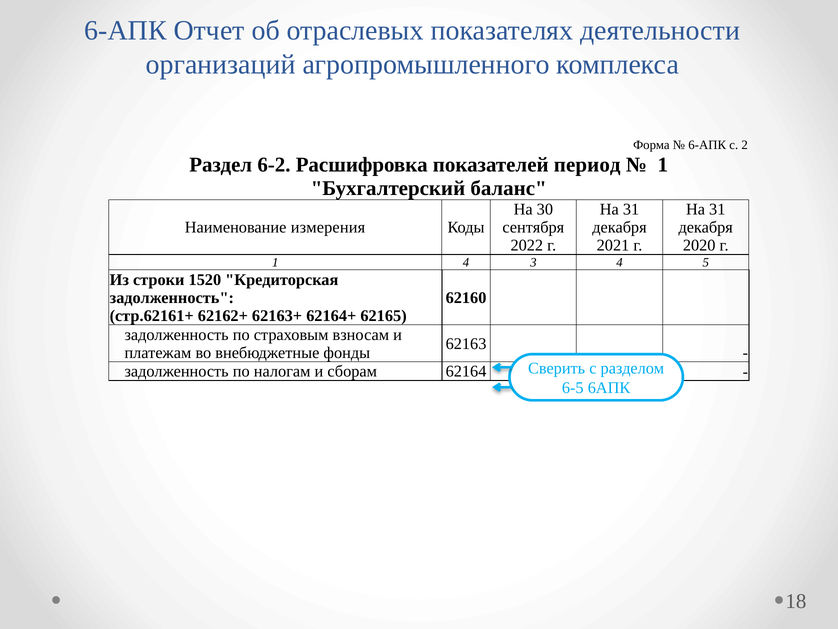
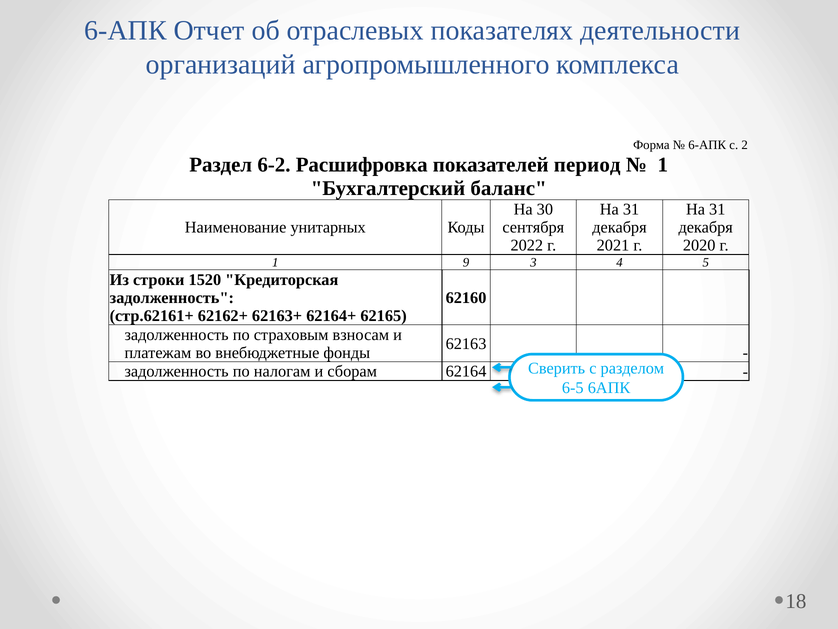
измерения: измерения -> унитарных
1 4: 4 -> 9
